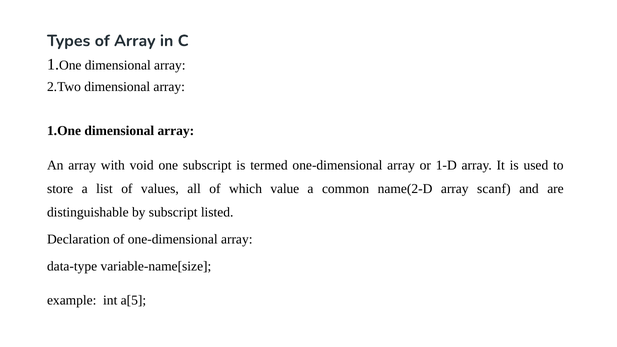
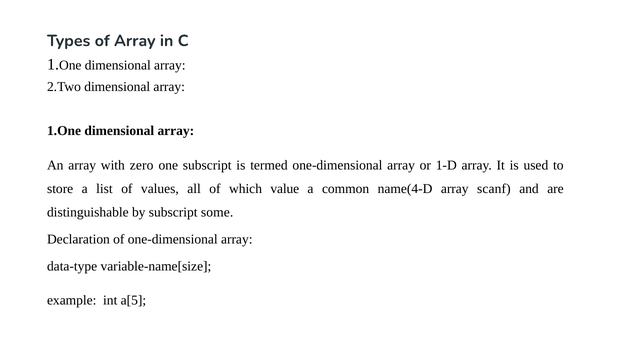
void: void -> zero
name(2-D: name(2-D -> name(4-D
listed: listed -> some
